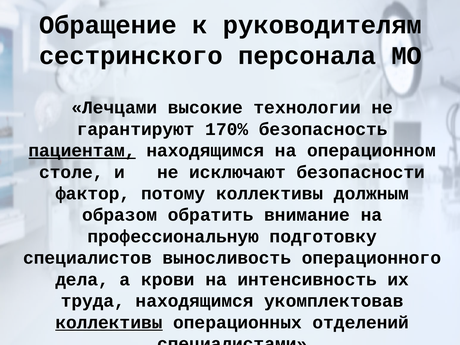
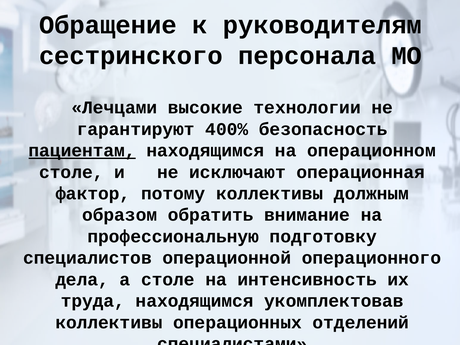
170%: 170% -> 400%
безопасности: безопасности -> операционная
выносливость: выносливость -> операционной
а крови: крови -> столе
коллективы at (109, 322) underline: present -> none
